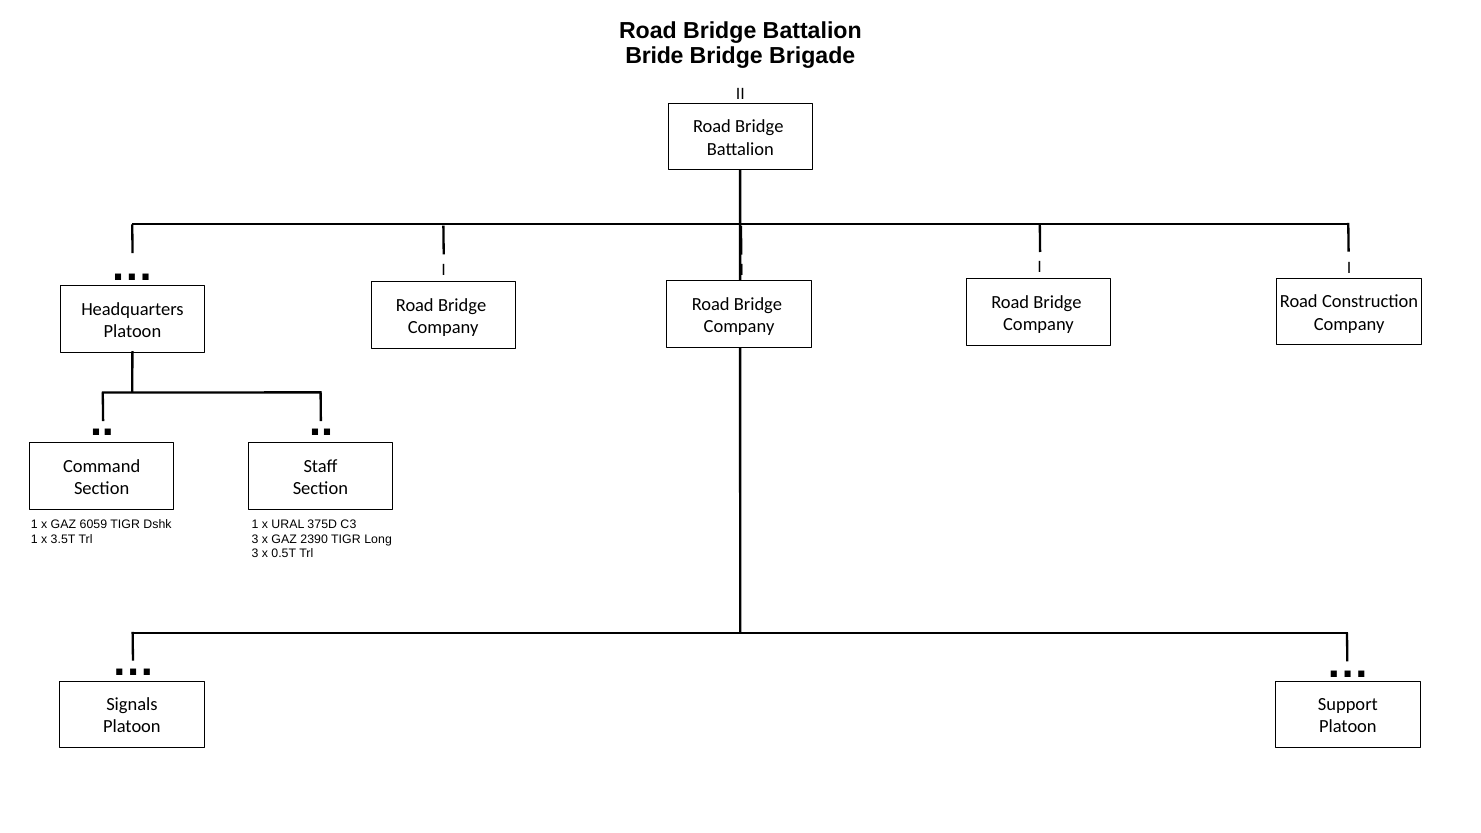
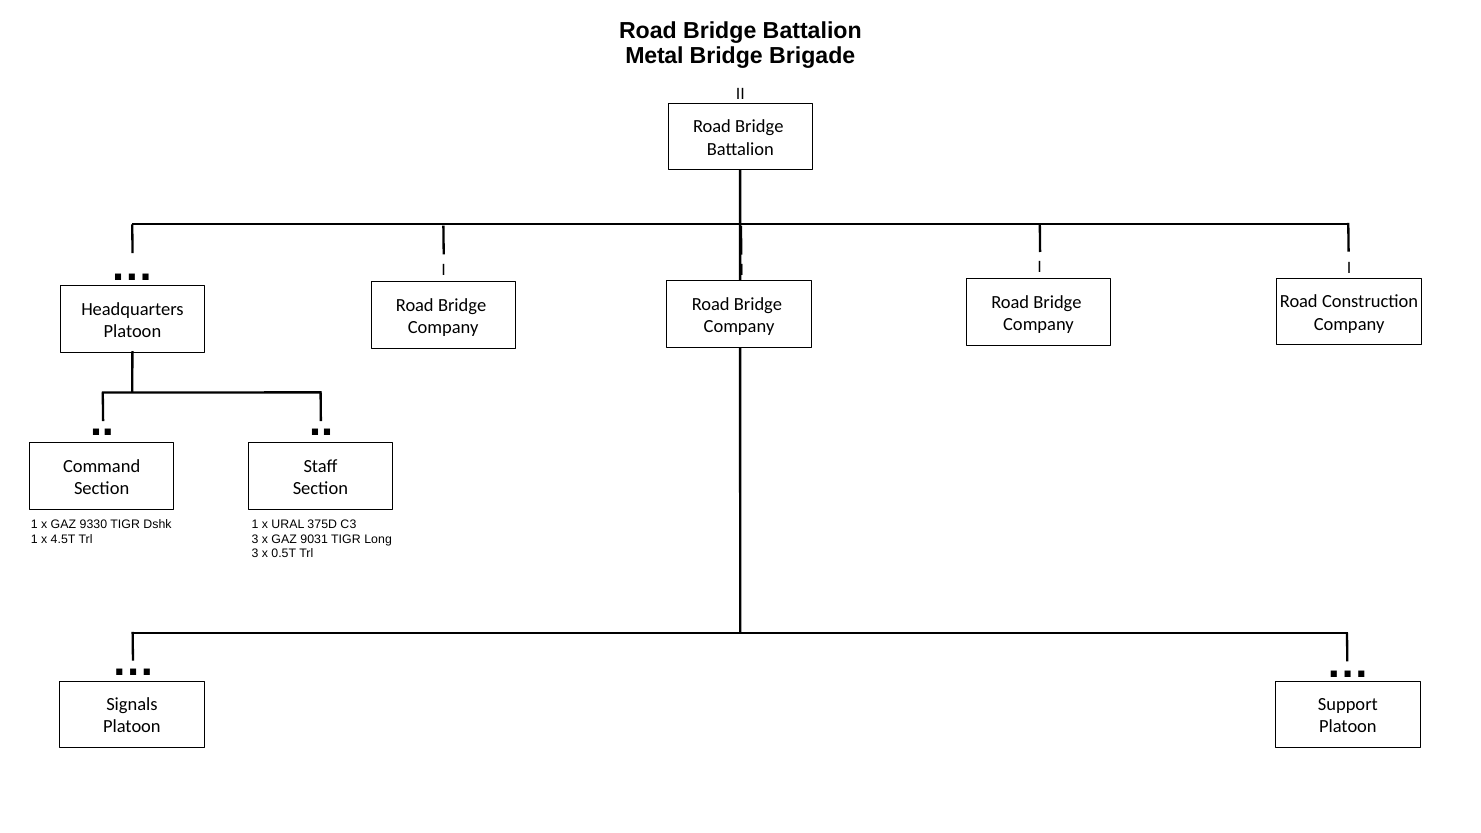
Bride: Bride -> Metal
6059: 6059 -> 9330
3.5T: 3.5T -> 4.5T
2390: 2390 -> 9031
